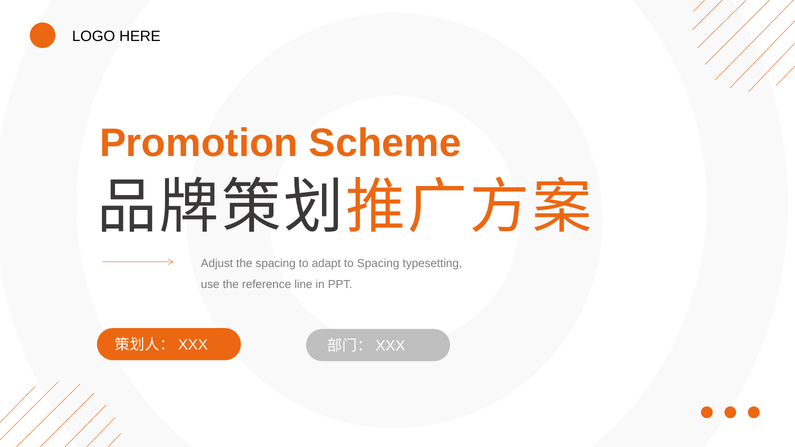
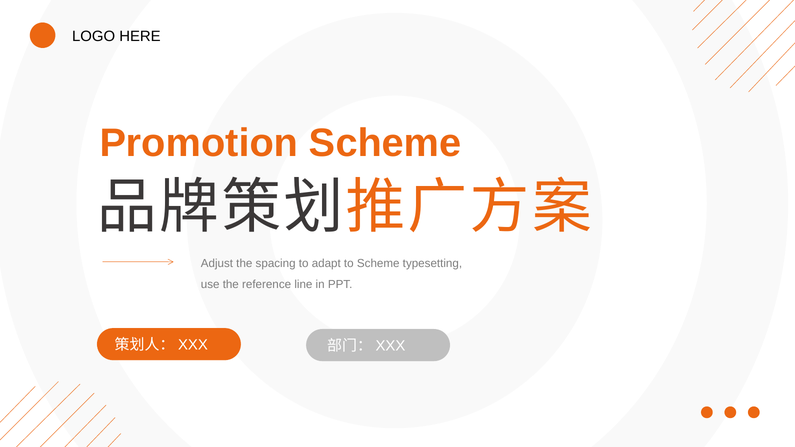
to Spacing: Spacing -> Scheme
